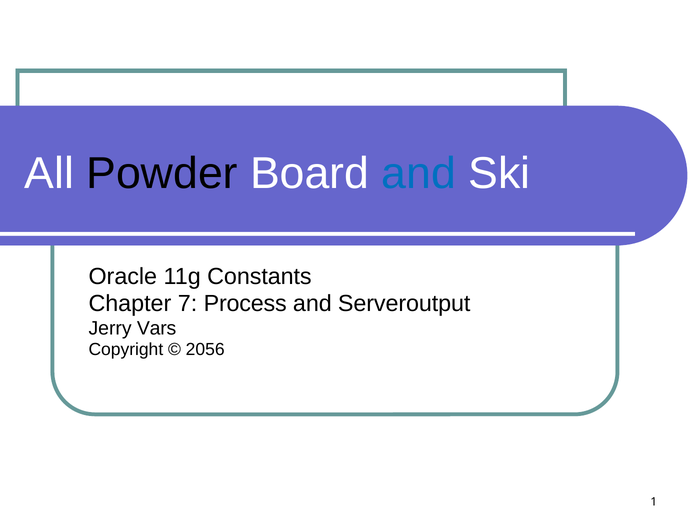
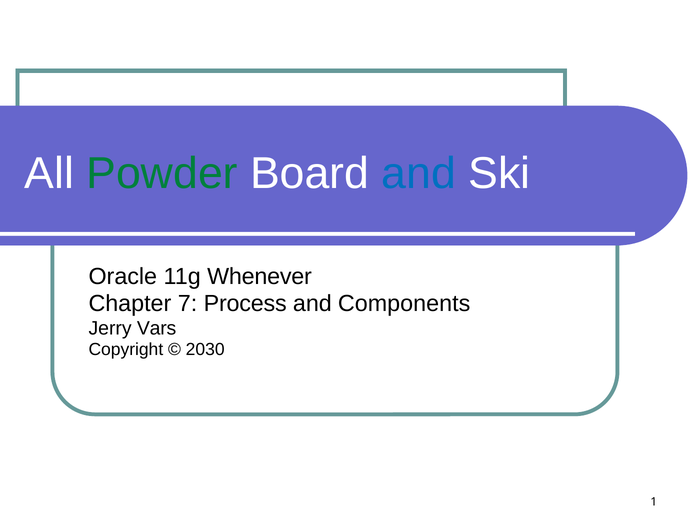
Powder colour: black -> green
Constants: Constants -> Whenever
Serveroutput: Serveroutput -> Components
2056: 2056 -> 2030
